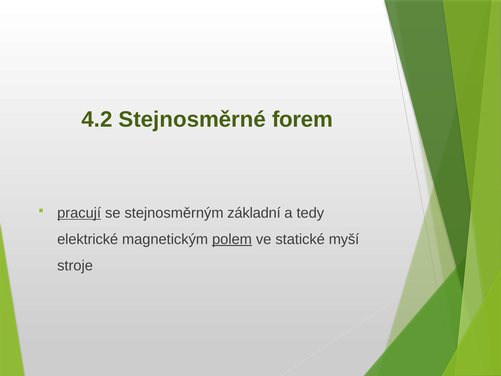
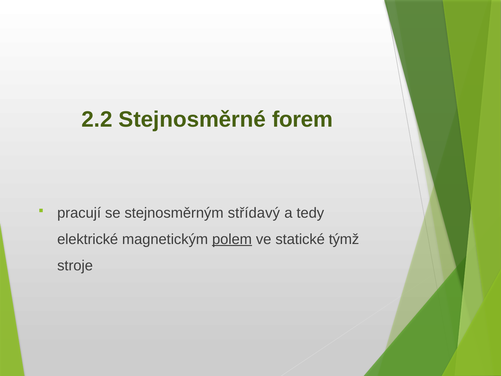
4.2: 4.2 -> 2.2
pracují underline: present -> none
základní: základní -> střídavý
myší: myší -> týmž
